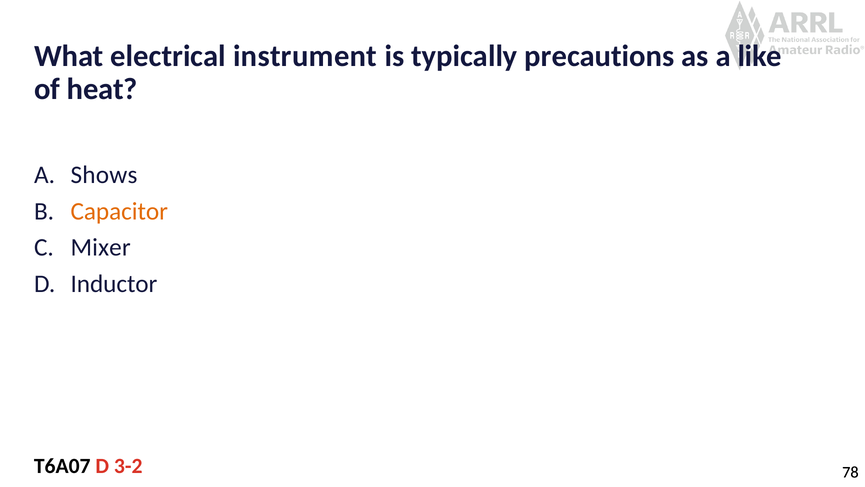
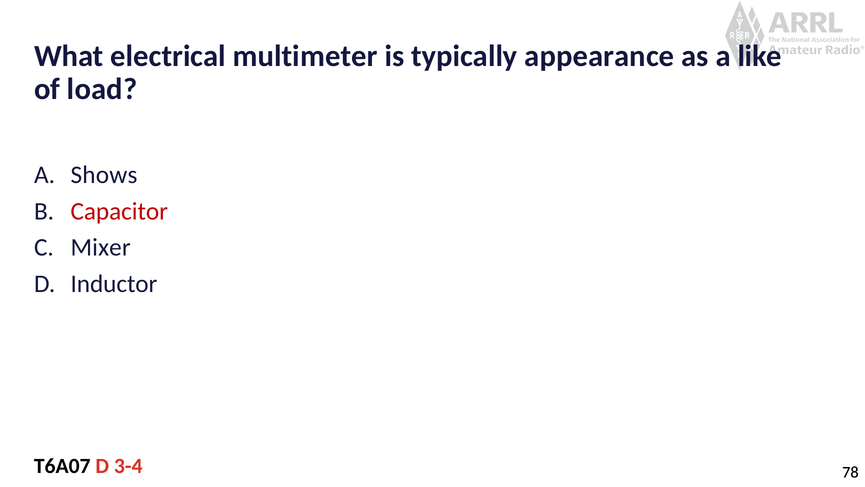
instrument: instrument -> multimeter
precautions: precautions -> appearance
heat: heat -> load
Capacitor colour: orange -> red
3-2: 3-2 -> 3-4
